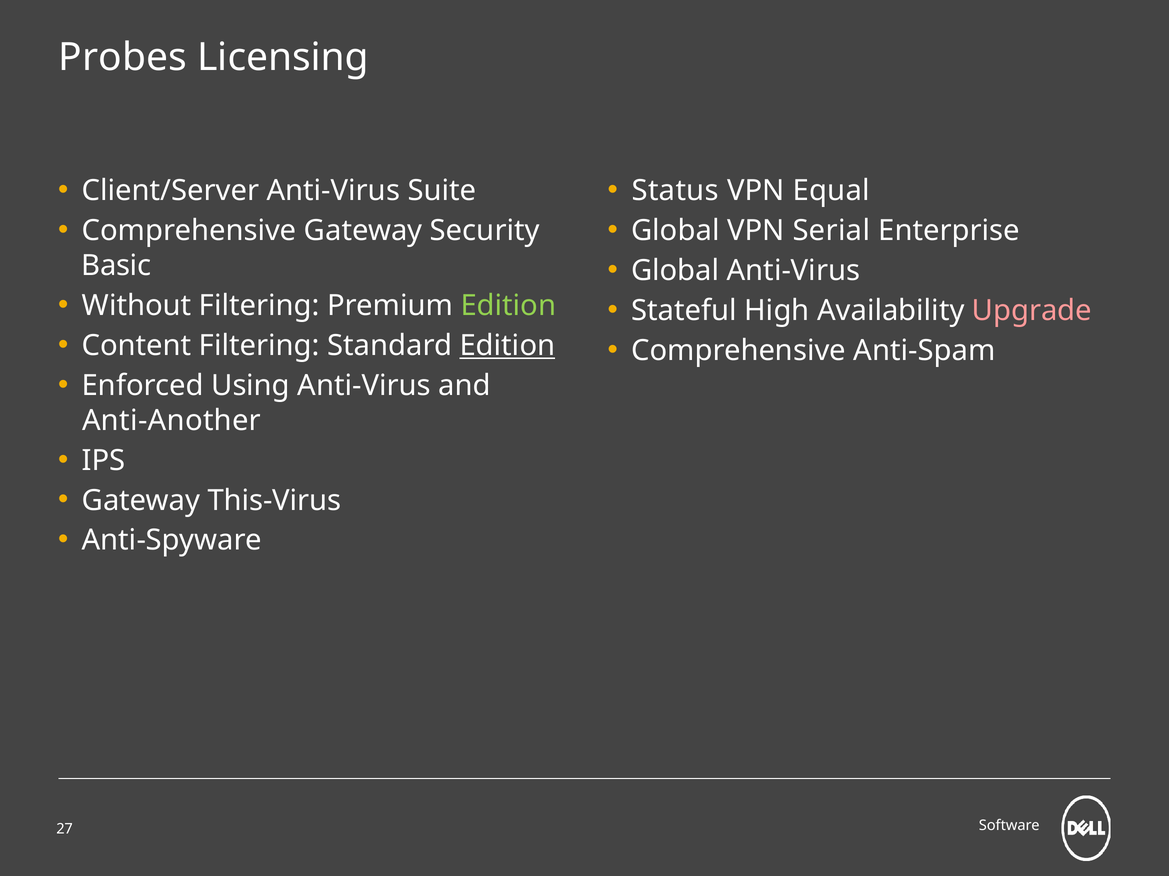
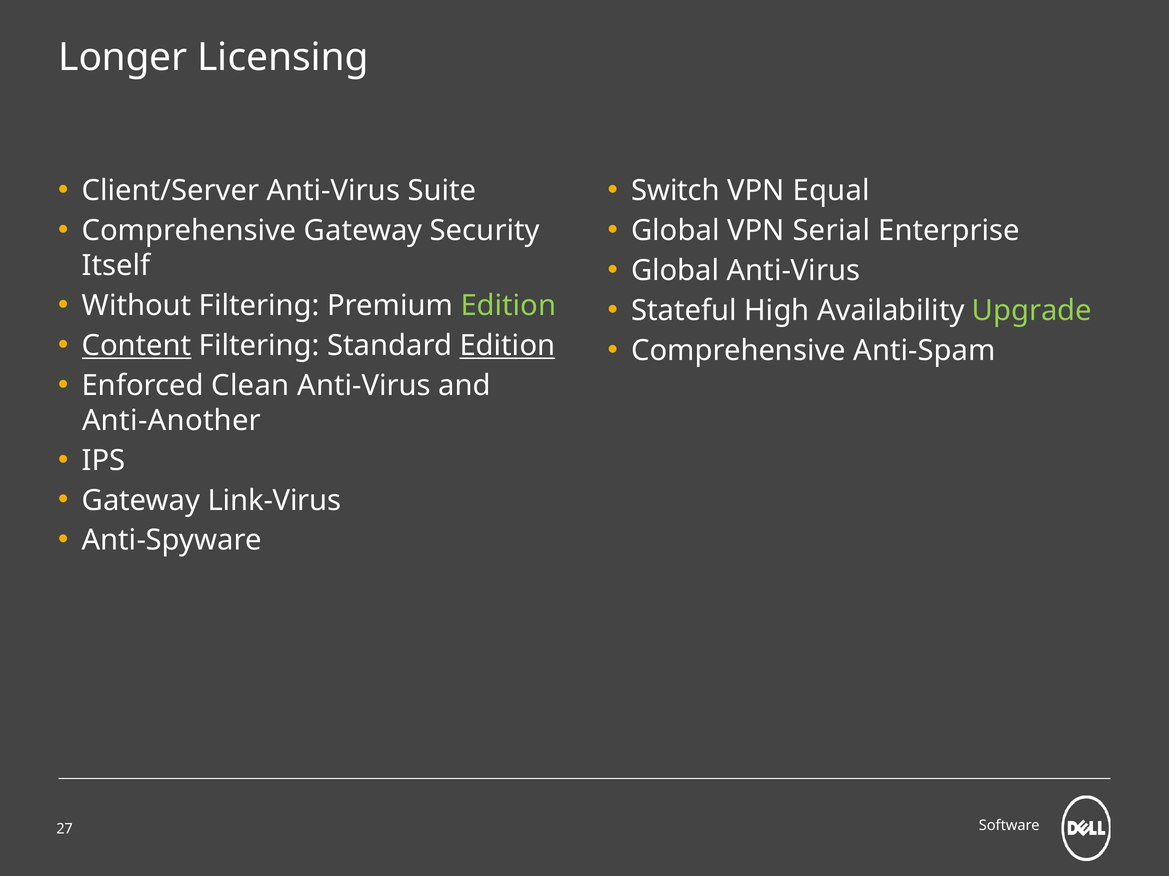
Probes: Probes -> Longer
Status: Status -> Switch
Basic: Basic -> Itself
Upgrade colour: pink -> light green
Content underline: none -> present
Using: Using -> Clean
This-Virus: This-Virus -> Link-Virus
